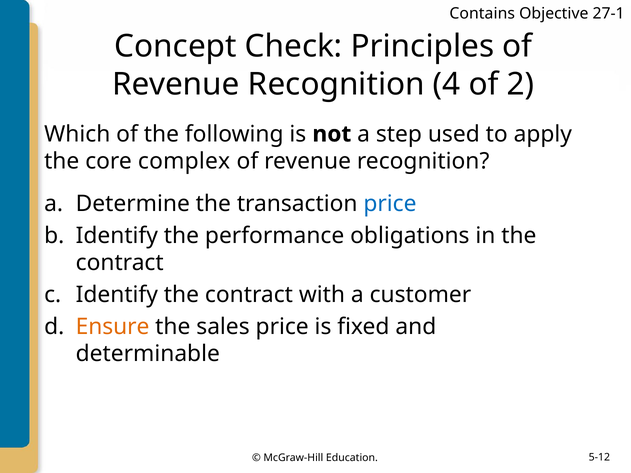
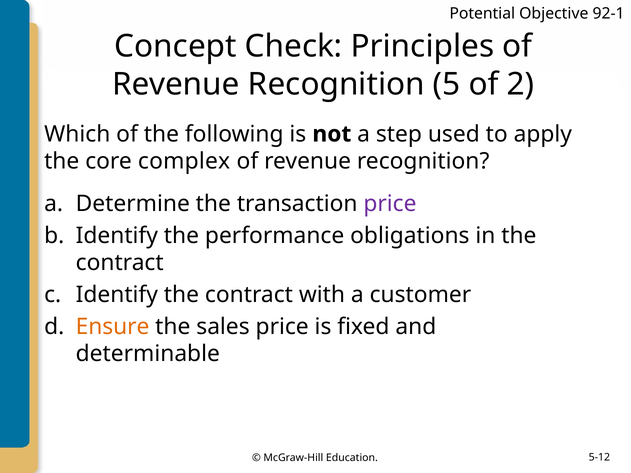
Contains: Contains -> Potential
27-1: 27-1 -> 92-1
4: 4 -> 5
price at (390, 204) colour: blue -> purple
